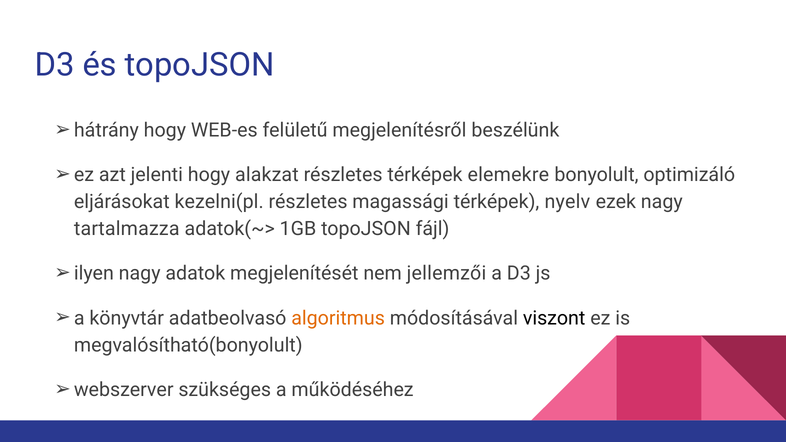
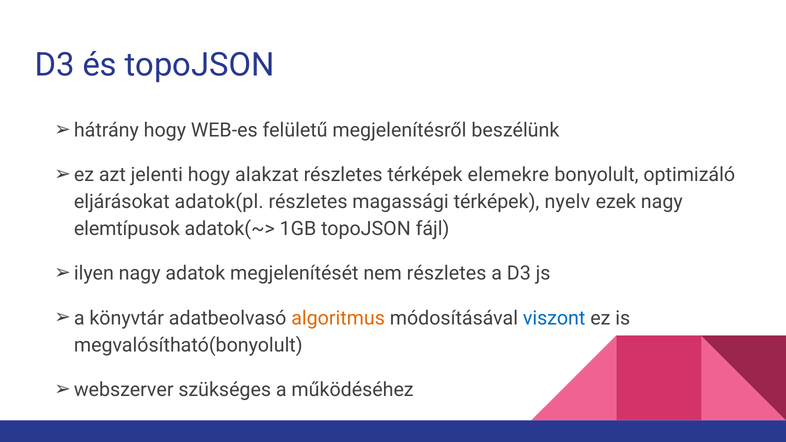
kezelni(pl: kezelni(pl -> adatok(pl
tartalmazza: tartalmazza -> elemtípusok
nem jellemzői: jellemzői -> részletes
viszont colour: black -> blue
